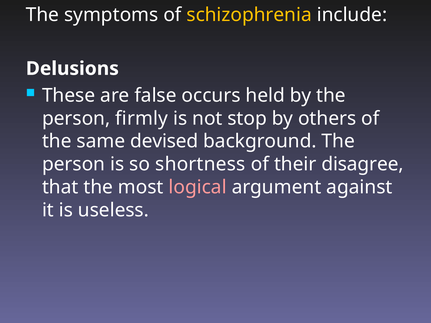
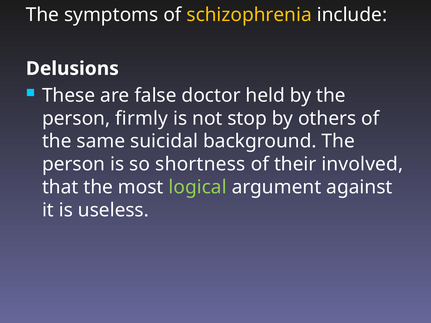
occurs: occurs -> doctor
devised: devised -> suicidal
disagree: disagree -> involved
logical colour: pink -> light green
